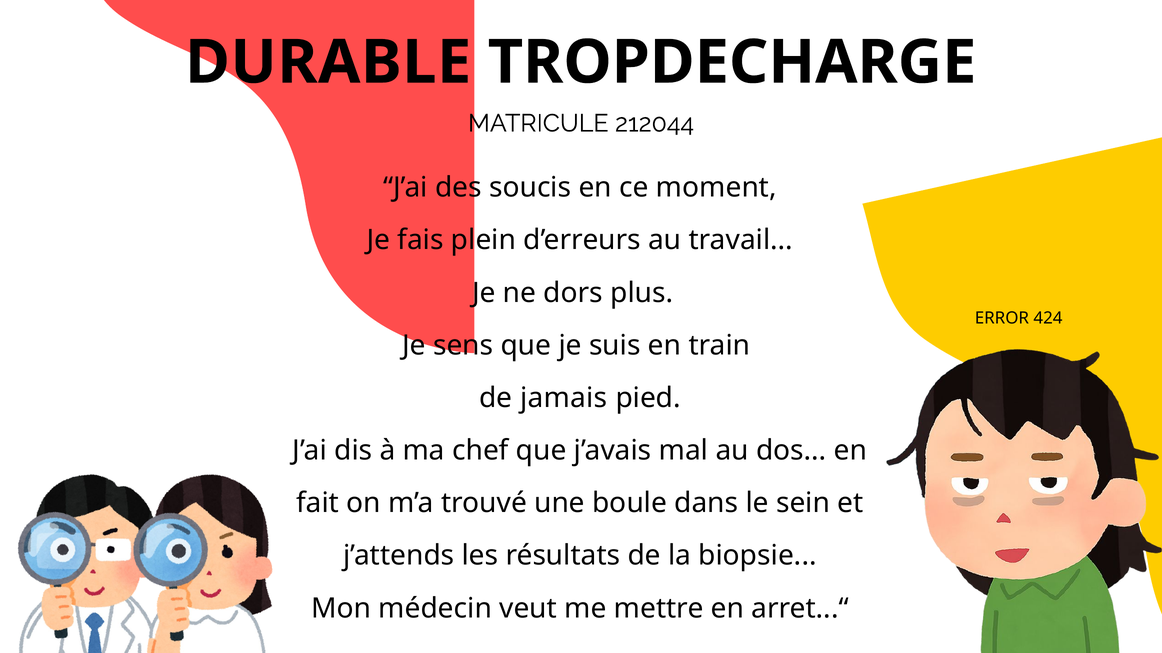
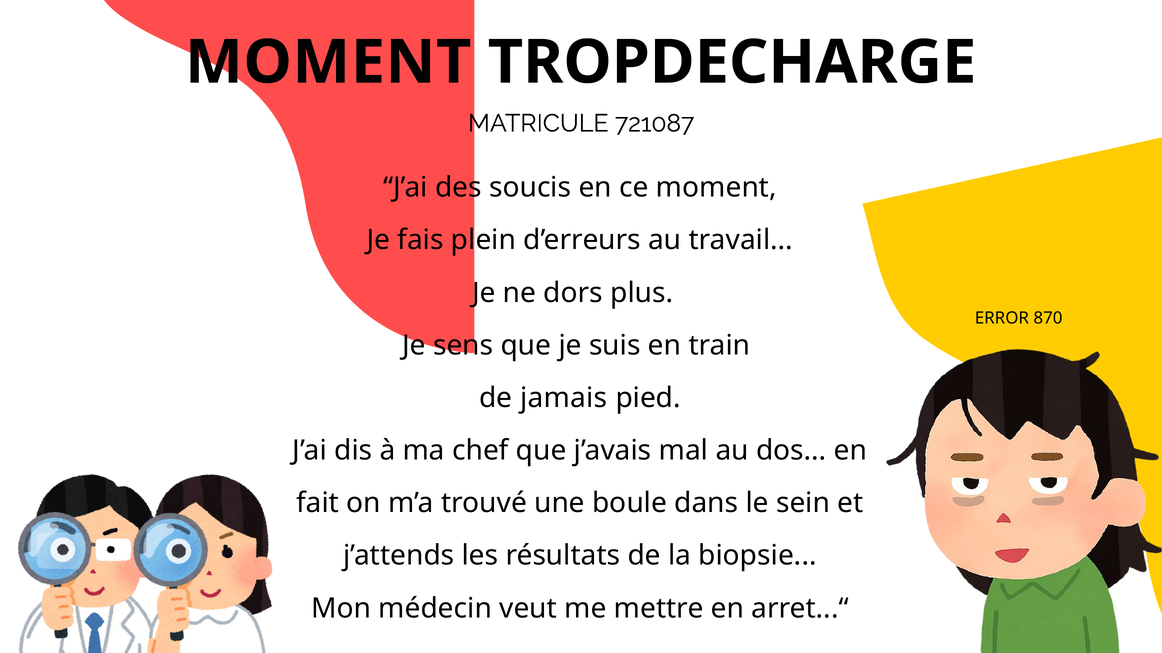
DURABLE at (328, 62): DURABLE -> MOMENT
212044: 212044 -> 721087
424: 424 -> 870
